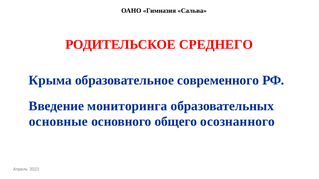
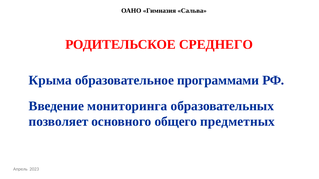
современного: современного -> программами
основные: основные -> позволяет
осознанного: осознанного -> предметных
